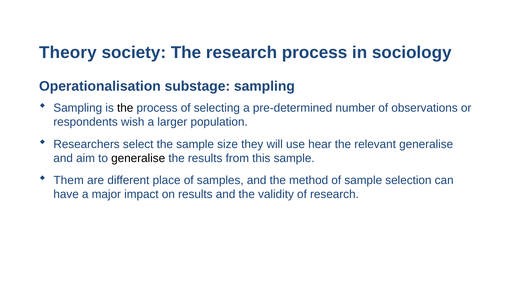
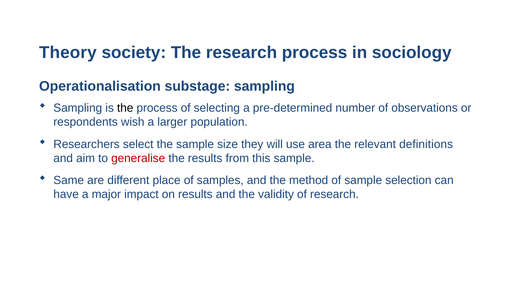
hear: hear -> area
relevant generalise: generalise -> definitions
generalise at (138, 158) colour: black -> red
Them: Them -> Same
